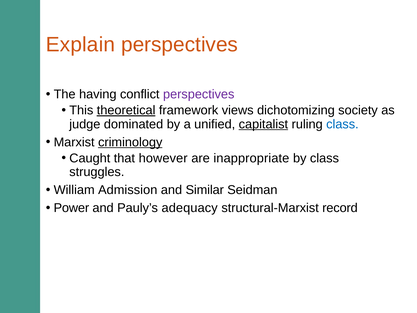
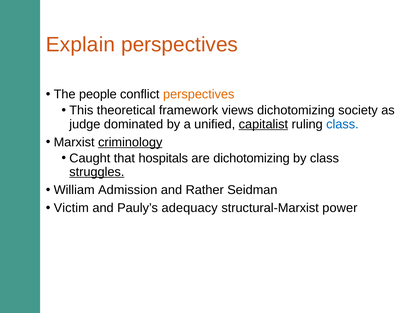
having: having -> people
perspectives at (199, 94) colour: purple -> orange
theoretical underline: present -> none
however: however -> hospitals
are inappropriate: inappropriate -> dichotomizing
struggles underline: none -> present
Similar: Similar -> Rather
Power: Power -> Victim
record: record -> power
